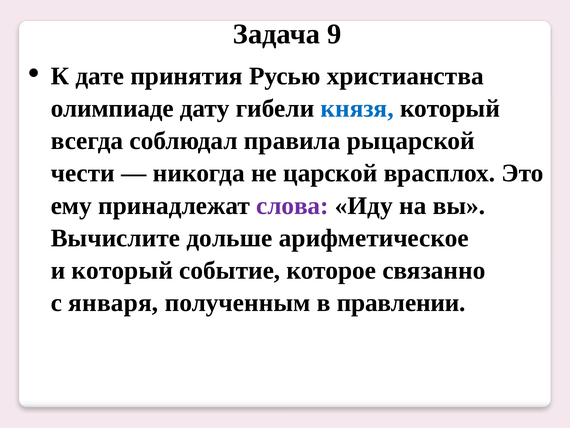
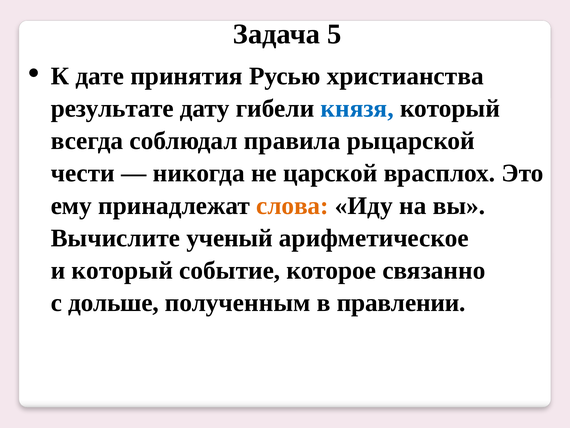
9: 9 -> 5
олимпиаде: олимпиаде -> результате
слова colour: purple -> orange
дольше: дольше -> ученый
января: января -> дольше
